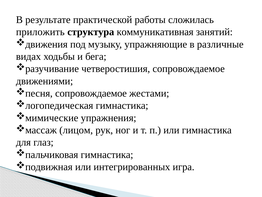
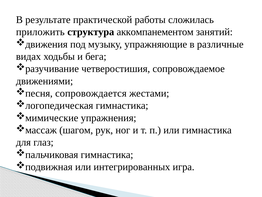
коммуникативная: коммуникативная -> аккомпанементом
сопровождаемое at (91, 93): сопровождаемое -> сопровождается
лицом: лицом -> шагом
